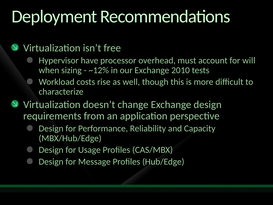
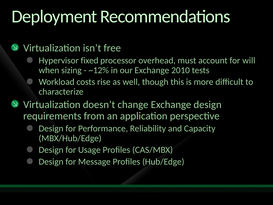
have: have -> fixed
